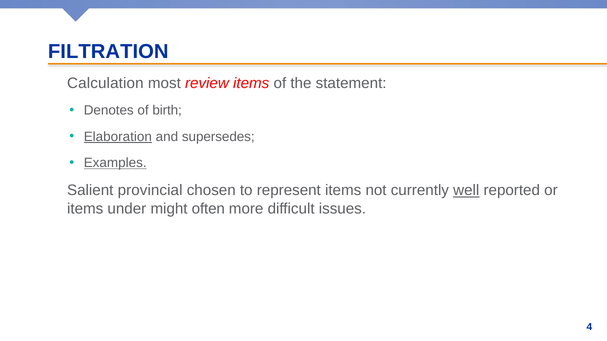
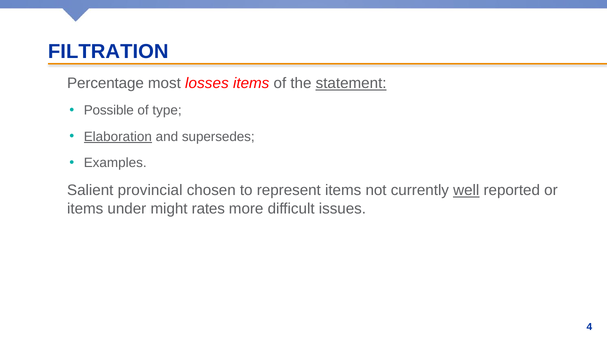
Calculation: Calculation -> Percentage
review: review -> losses
statement underline: none -> present
Denotes: Denotes -> Possible
birth: birth -> type
Examples underline: present -> none
often: often -> rates
